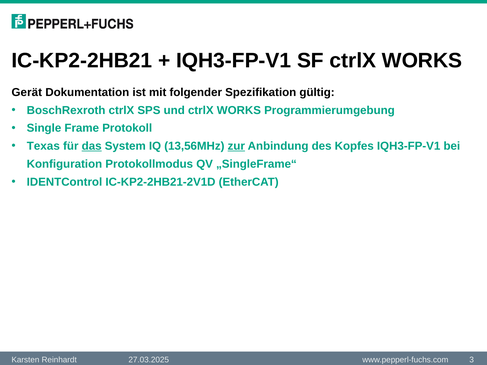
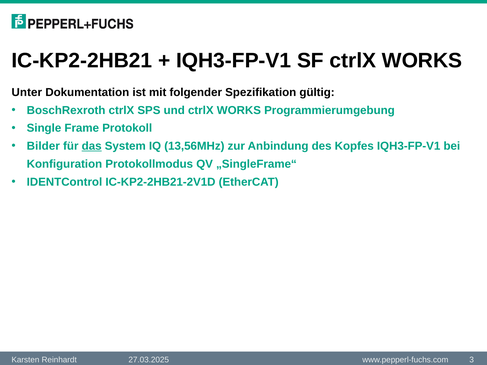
Gerät: Gerät -> Unter
Texas: Texas -> Bilder
zur underline: present -> none
